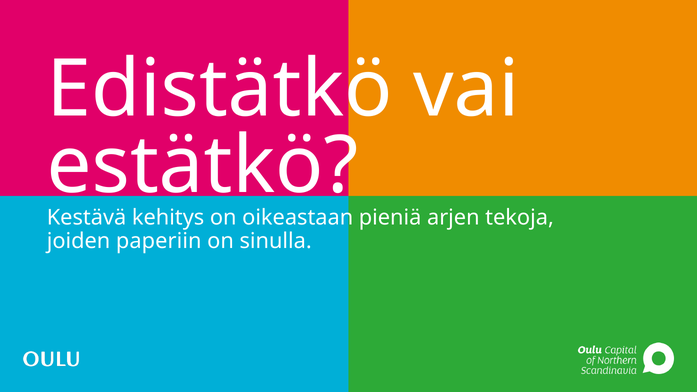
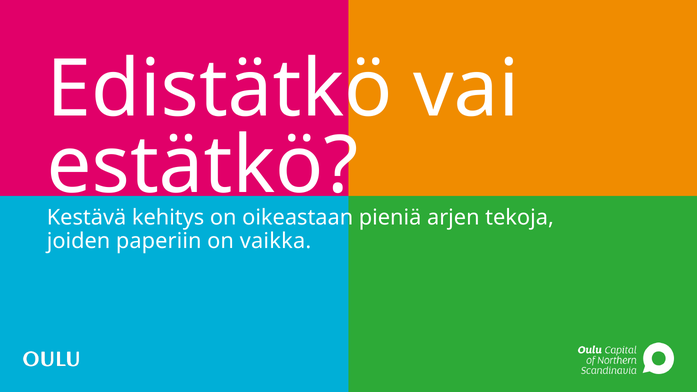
sinulla: sinulla -> vaikka
